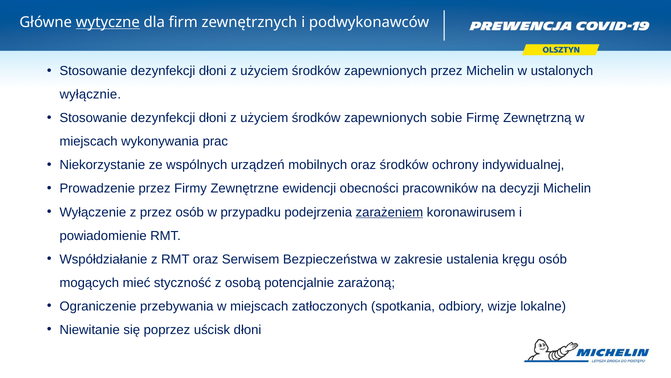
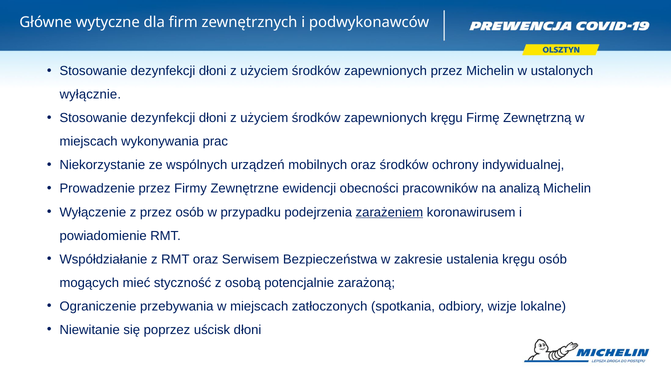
wytyczne underline: present -> none
zapewnionych sobie: sobie -> kręgu
decyzji: decyzji -> analizą
